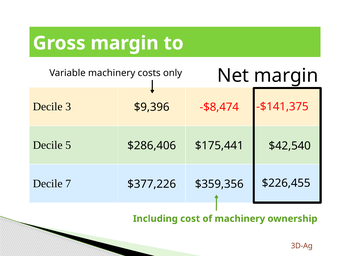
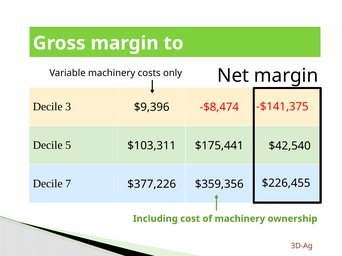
$286,406: $286,406 -> $103,311
